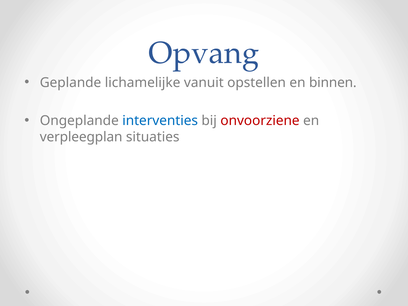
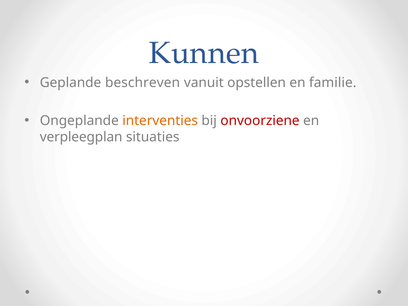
Opvang: Opvang -> Kunnen
lichamelijke: lichamelijke -> beschreven
binnen: binnen -> familie
interventies colour: blue -> orange
